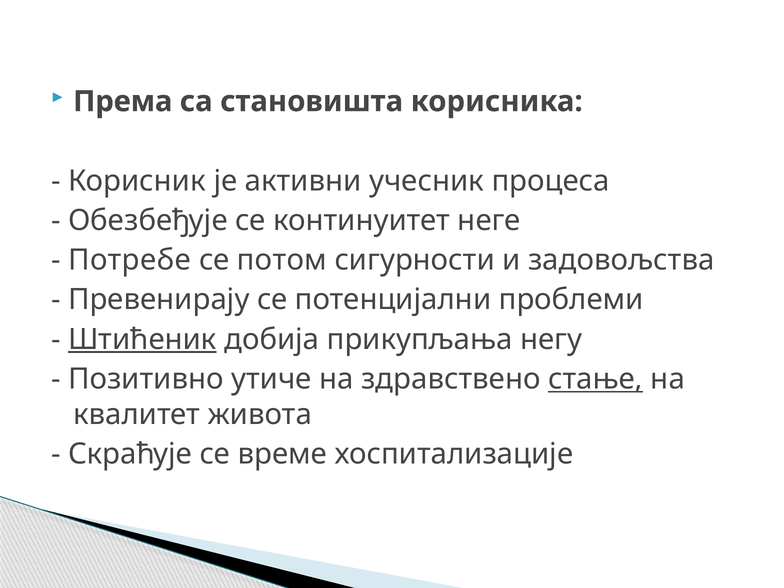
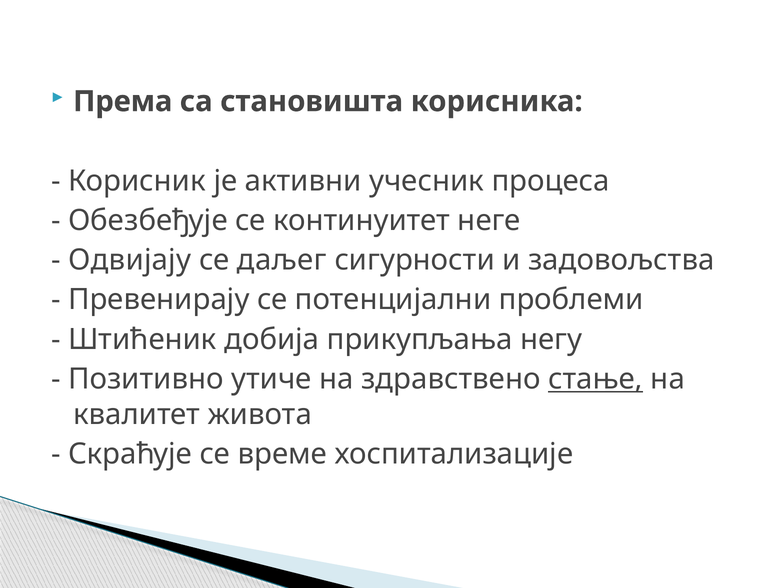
Потребе: Потребе -> Одвијају
потом: потом -> даљег
Штићеник underline: present -> none
